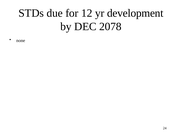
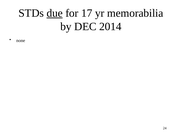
due underline: none -> present
12: 12 -> 17
development: development -> memorabilia
2078: 2078 -> 2014
